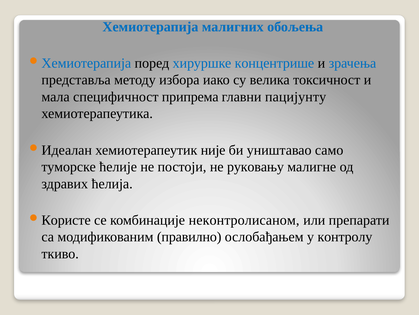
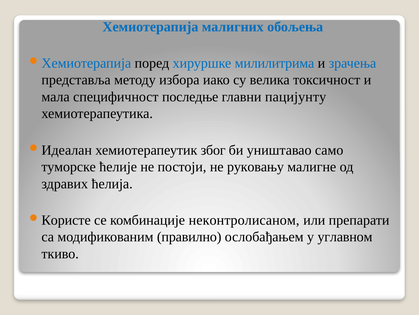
концентрише: концентрише -> милилитрима
припрема: припрема -> последње
није: није -> због
контролу: контролу -> углавном
